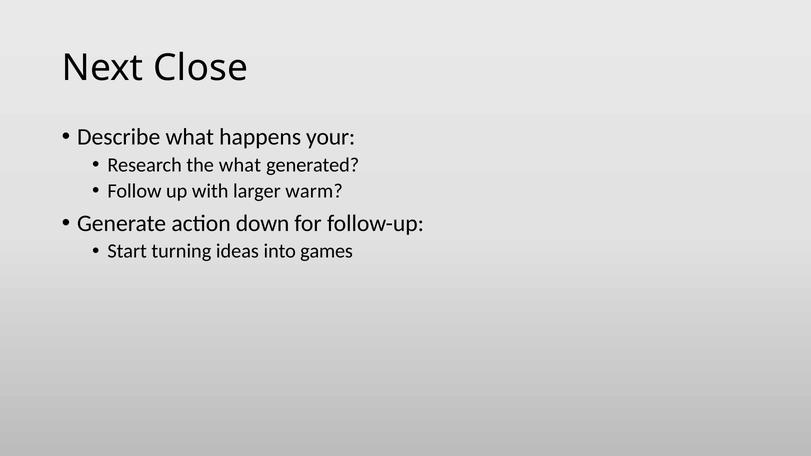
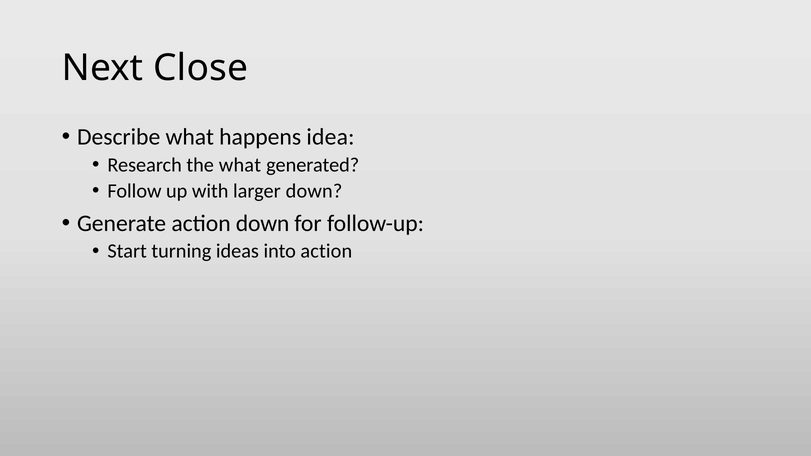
your: your -> idea
larger warm: warm -> down
into games: games -> action
